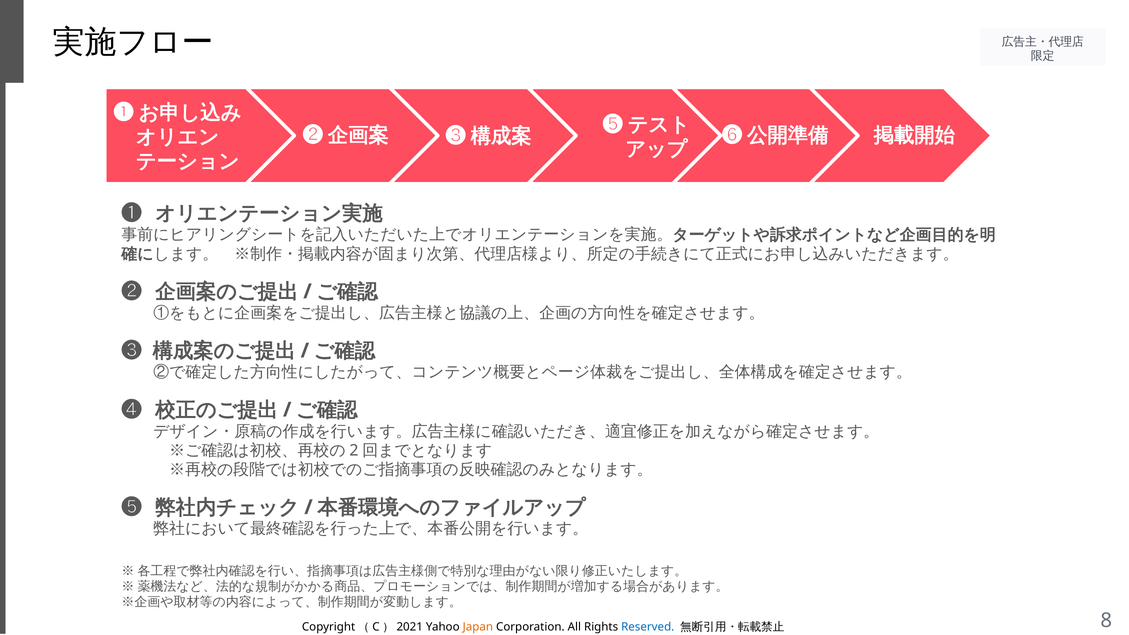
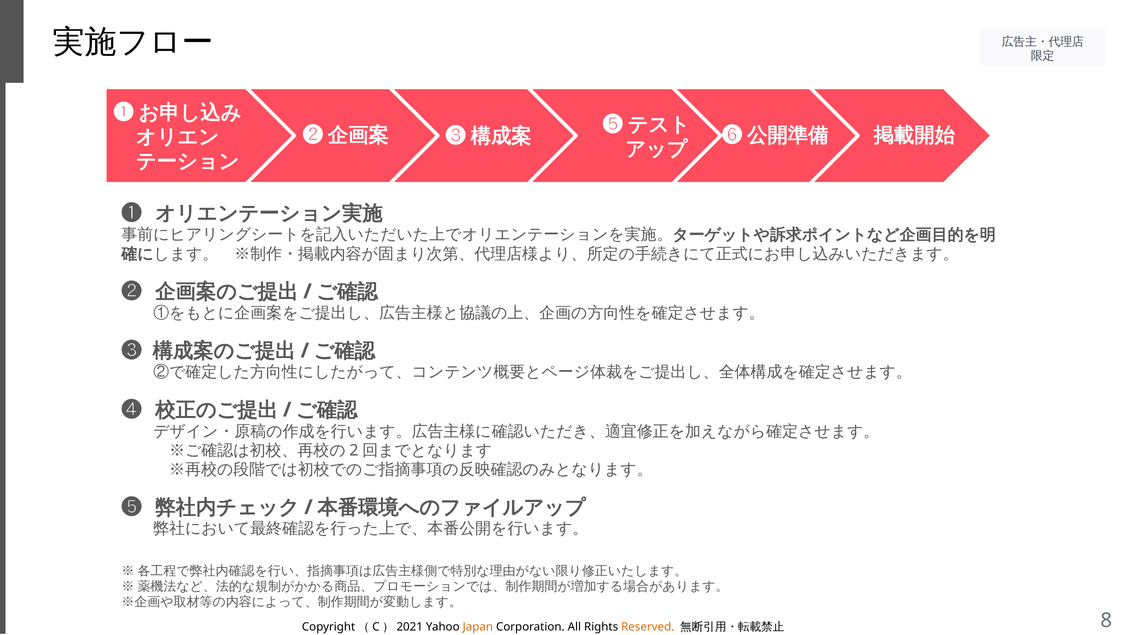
Reserved colour: blue -> orange
